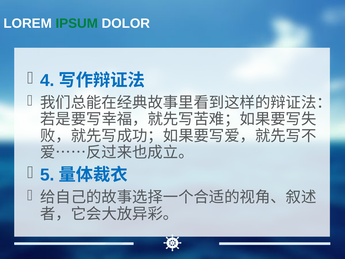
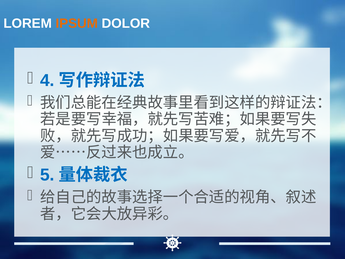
IPSUM colour: green -> orange
